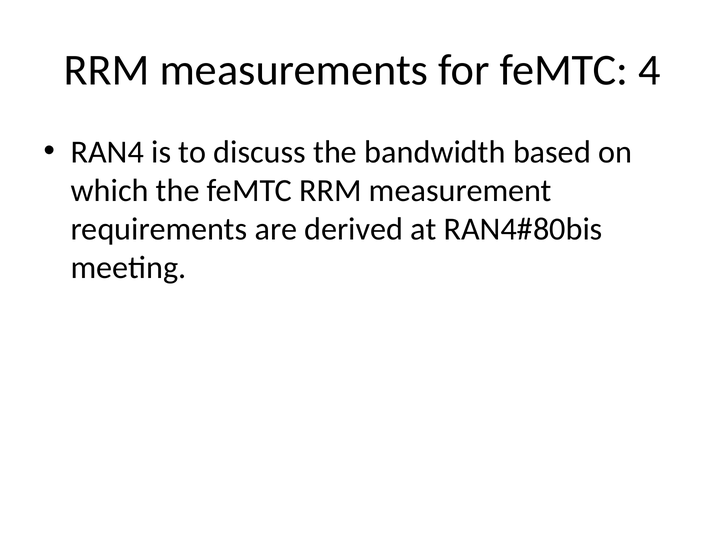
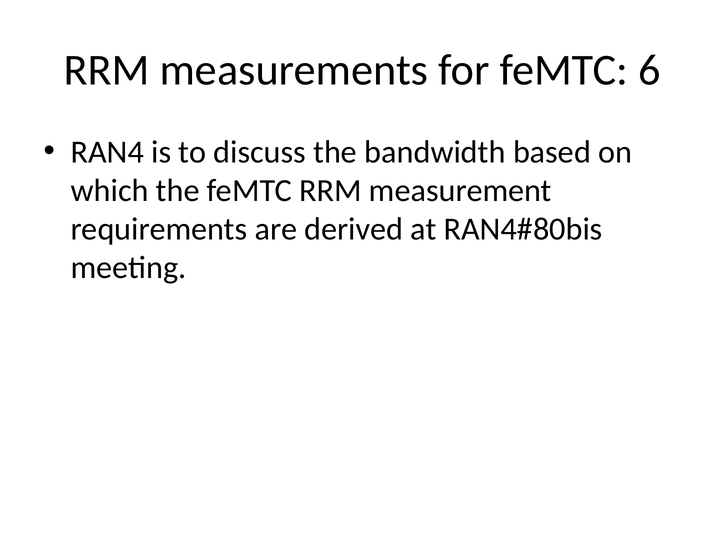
4: 4 -> 6
